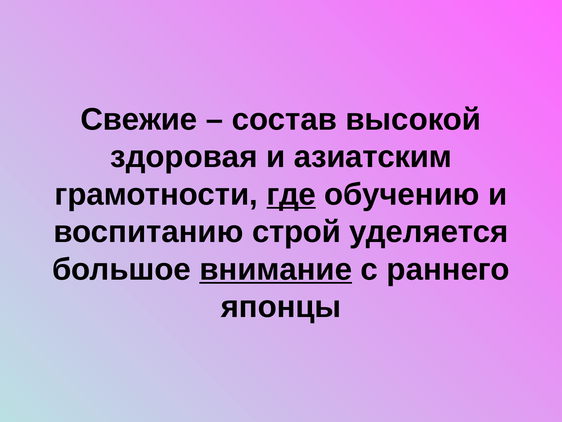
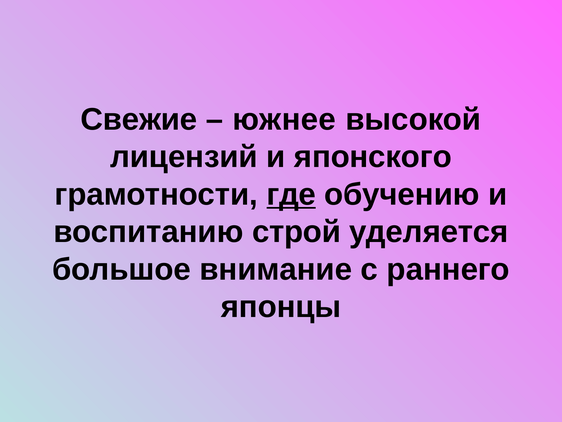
состав: состав -> южнее
здоровая: здоровая -> лицензий
азиатским: азиатским -> японского
внимание underline: present -> none
